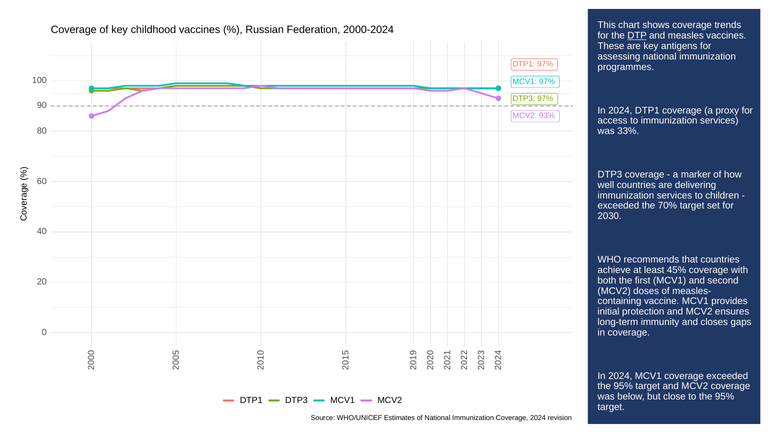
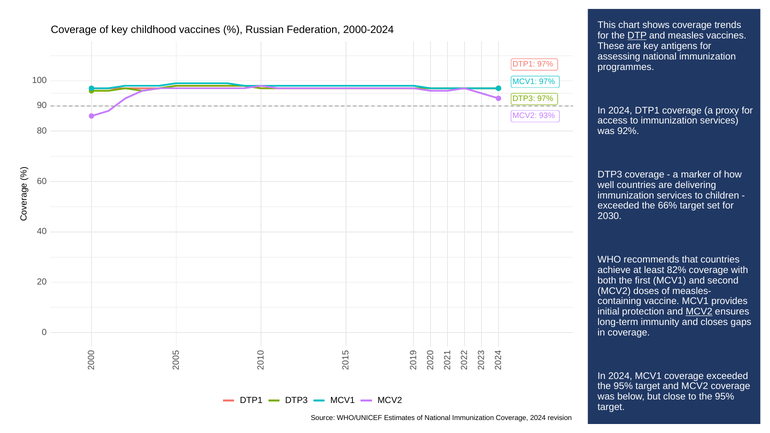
33%: 33% -> 92%
70%: 70% -> 66%
45%: 45% -> 82%
MCV2 at (699, 312) underline: none -> present
